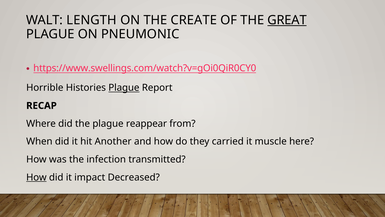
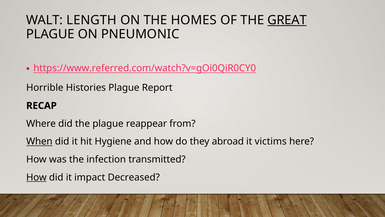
CREATE: CREATE -> HOMES
https://www.swellings.com/watch?v=gOi0QiR0CY0: https://www.swellings.com/watch?v=gOi0QiR0CY0 -> https://www.referred.com/watch?v=gOi0QiR0CY0
Plague at (124, 88) underline: present -> none
When underline: none -> present
Another: Another -> Hygiene
carried: carried -> abroad
muscle: muscle -> victims
